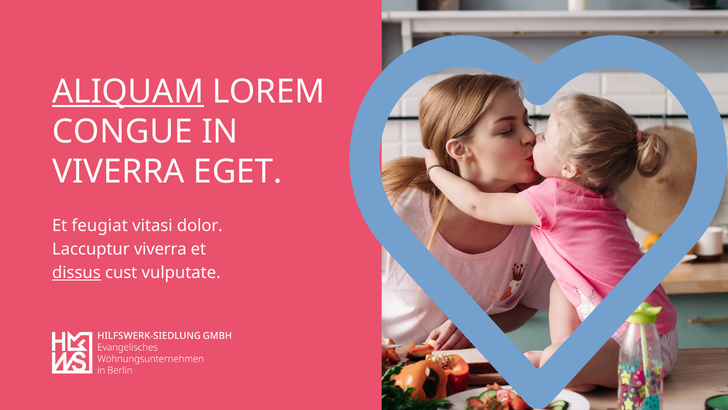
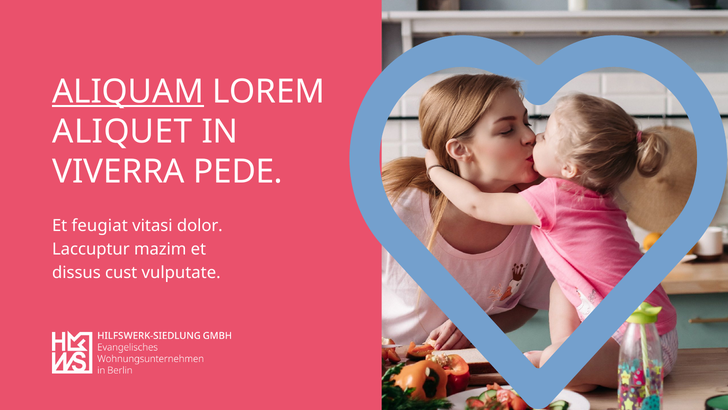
CONGUE: CONGUE -> ALIQUET
EGET: EGET -> PEDE
Laccuptur viverra: viverra -> mazim
dissus underline: present -> none
